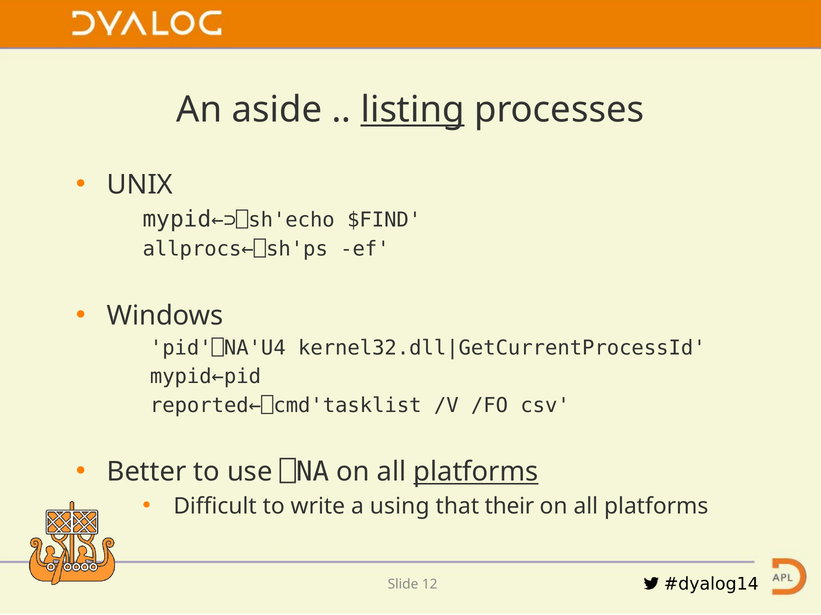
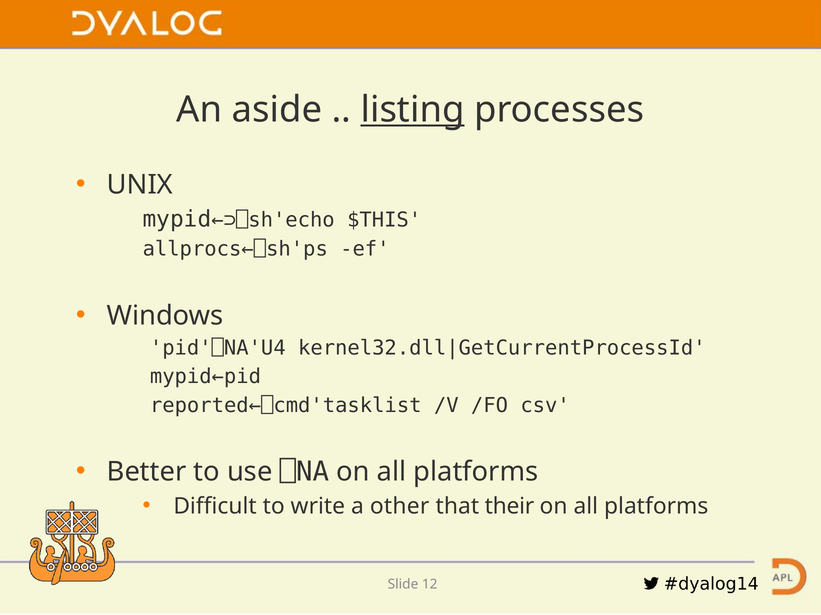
$FIND: $FIND -> $THIS
platforms at (476, 473) underline: present -> none
using: using -> other
